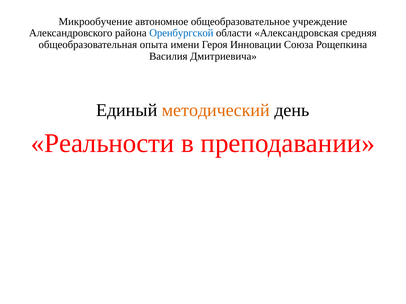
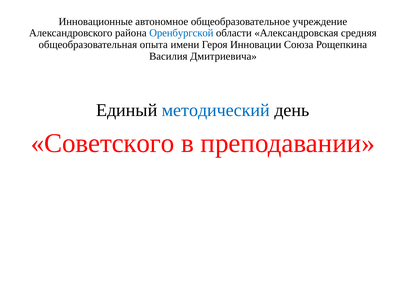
Микрообучение: Микрообучение -> Инновационные
методический colour: orange -> blue
Реальности: Реальности -> Советского
